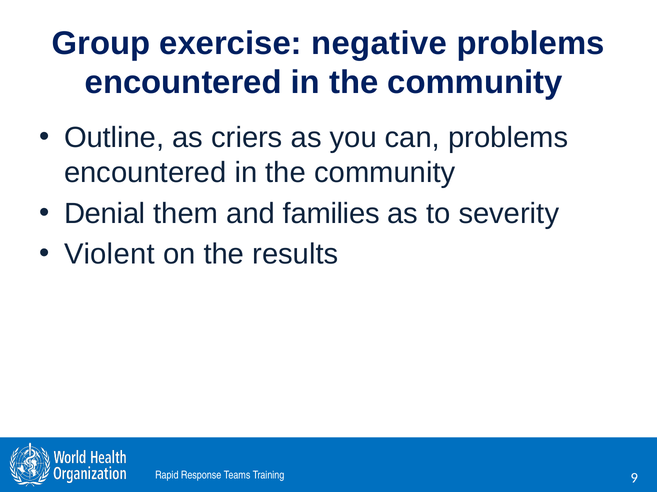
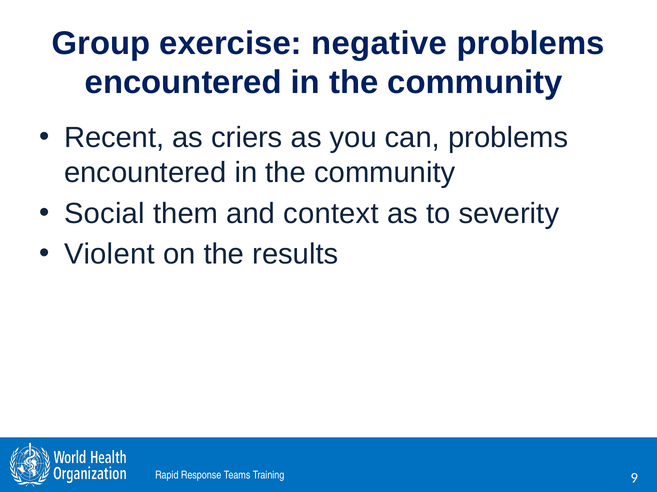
Outline: Outline -> Recent
Denial: Denial -> Social
families: families -> context
